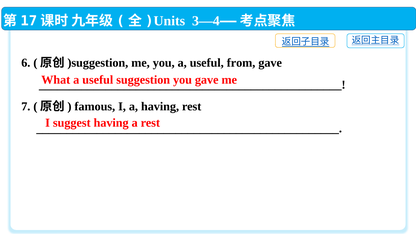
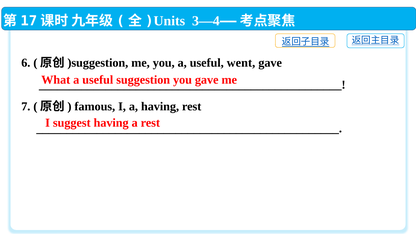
from: from -> went
